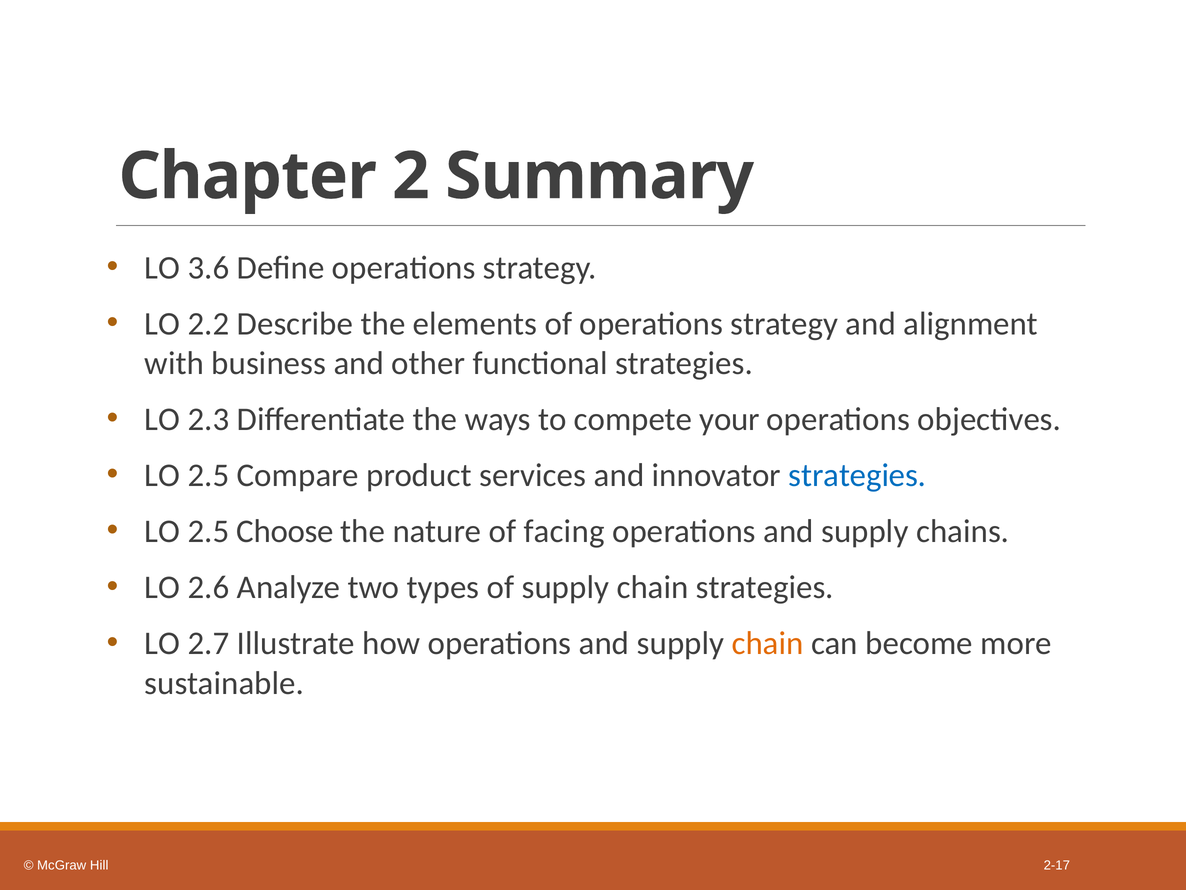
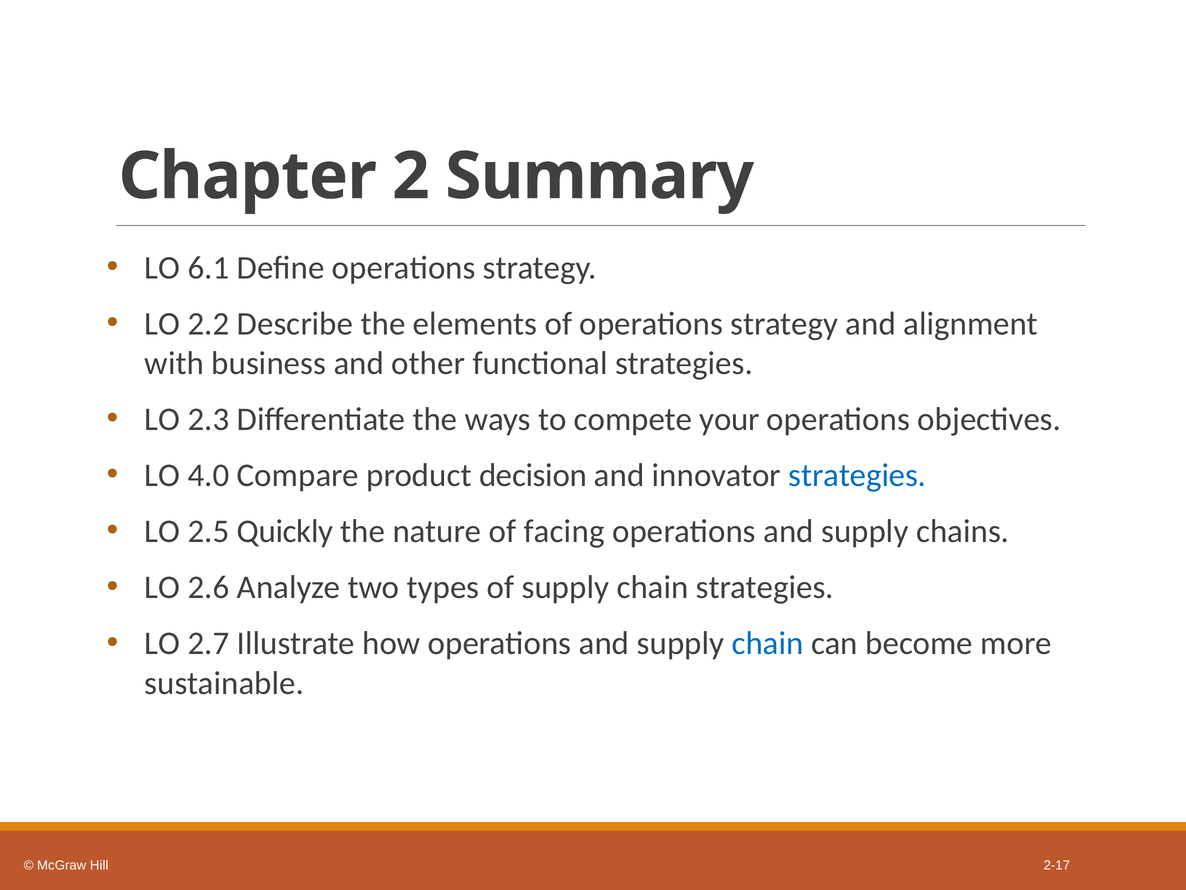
3.6: 3.6 -> 6.1
2.5 at (209, 475): 2.5 -> 4.0
services: services -> decision
Choose: Choose -> Quickly
chain at (768, 643) colour: orange -> blue
